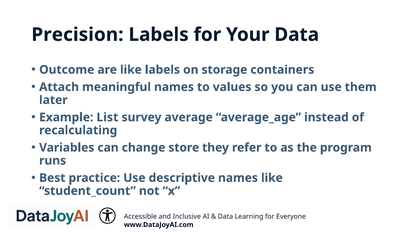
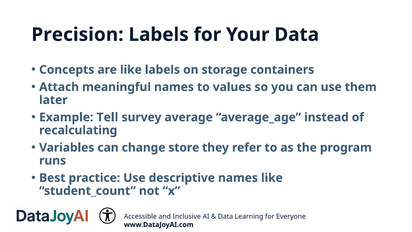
Outcome: Outcome -> Concepts
List: List -> Tell
